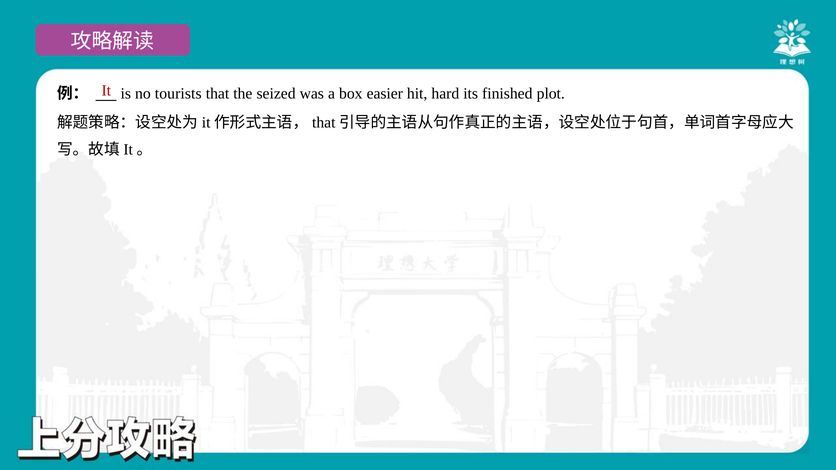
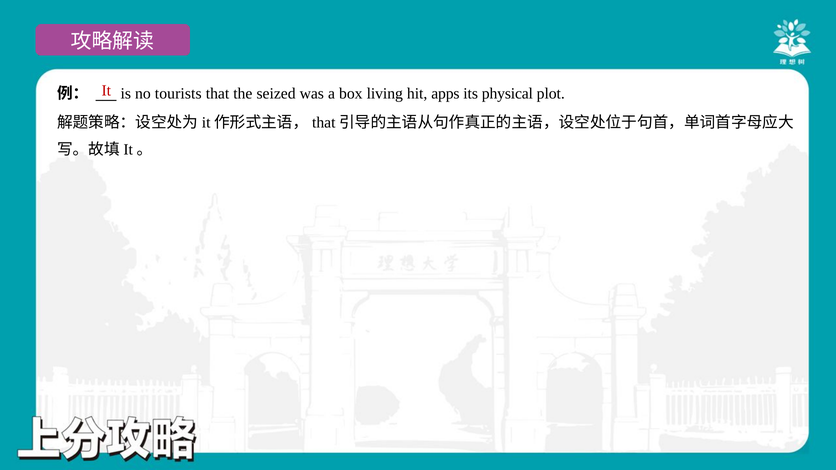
easier: easier -> living
hard: hard -> apps
finished: finished -> physical
